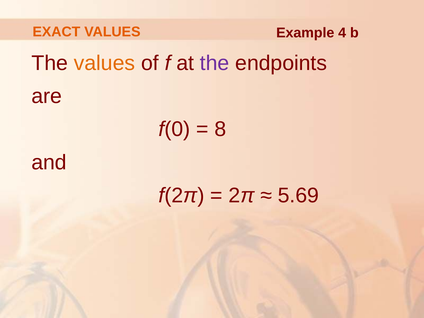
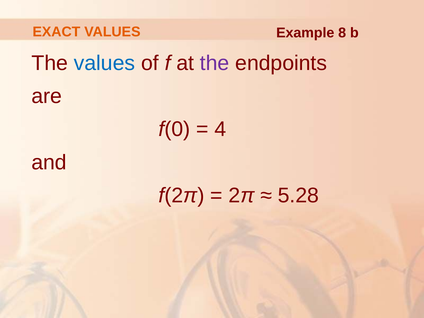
4: 4 -> 8
values at (105, 63) colour: orange -> blue
8: 8 -> 4
5.69: 5.69 -> 5.28
